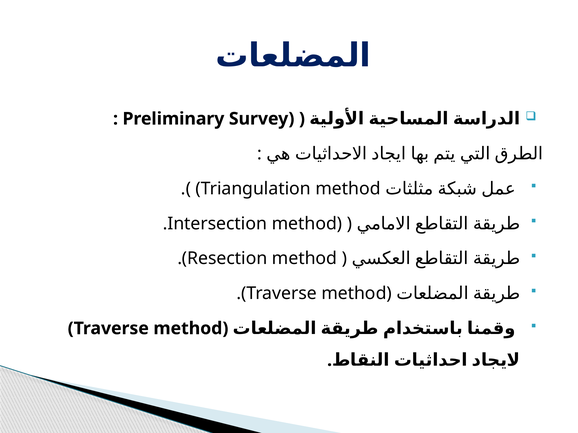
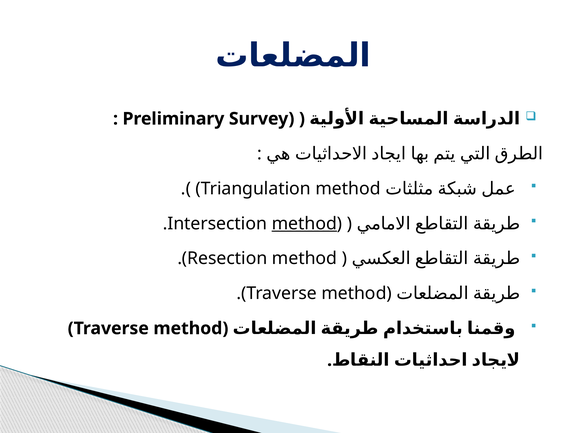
method at (304, 224) underline: none -> present
